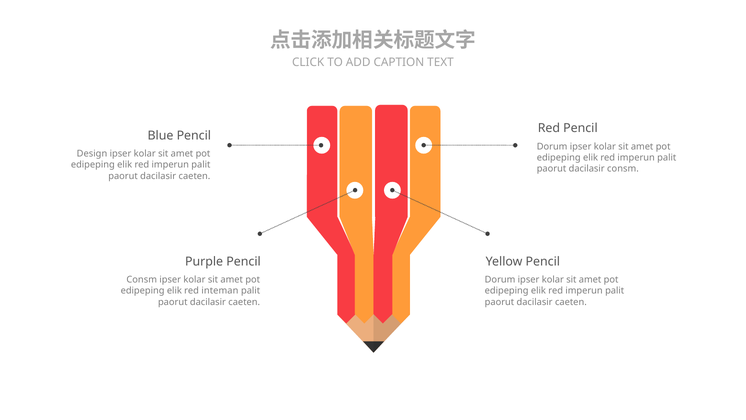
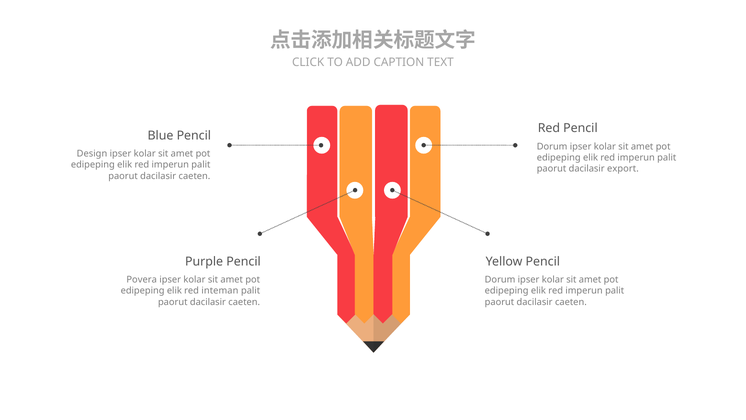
dacilasir consm: consm -> export
Consm at (142, 279): Consm -> Povera
